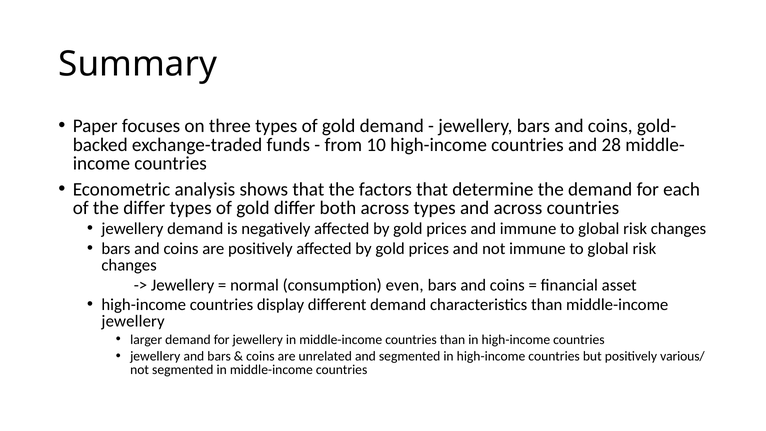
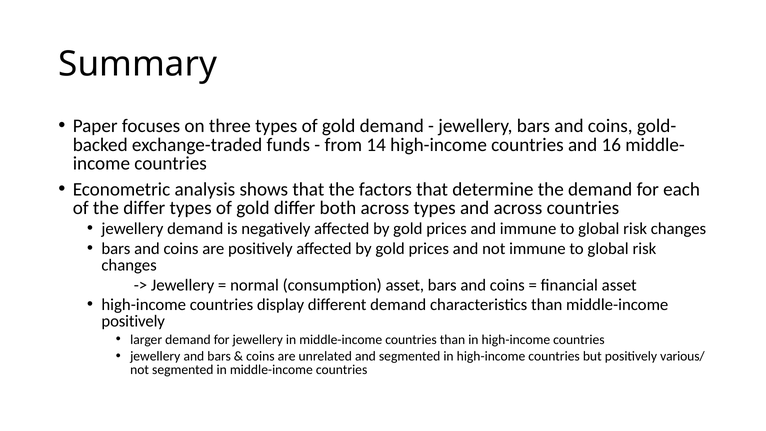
10: 10 -> 14
28: 28 -> 16
consumption even: even -> asset
jewellery at (133, 321): jewellery -> positively
